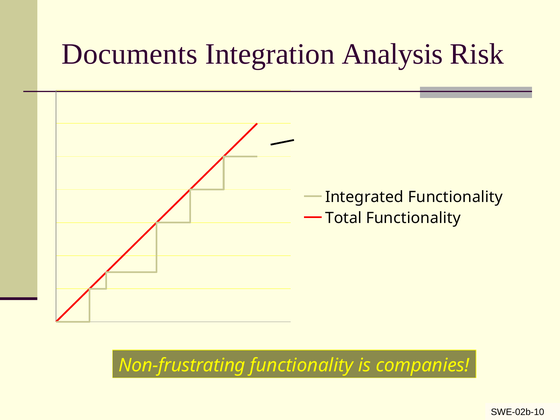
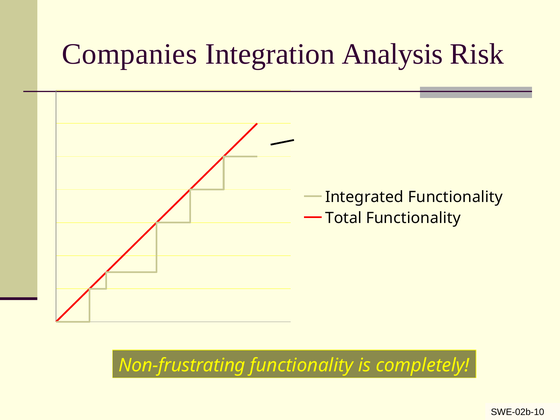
Documents: Documents -> Companies
companies: companies -> completely
